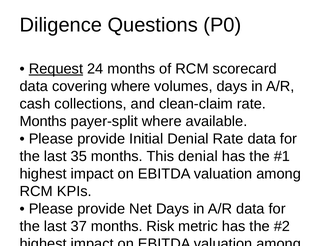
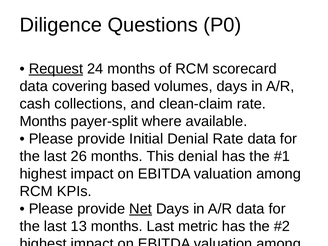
covering where: where -> based
35: 35 -> 26
Net at (141, 209) underline: none -> present
37: 37 -> 13
months Risk: Risk -> Last
